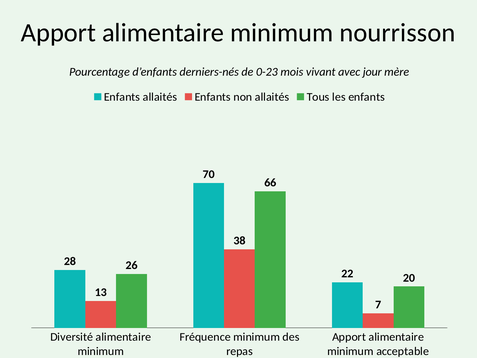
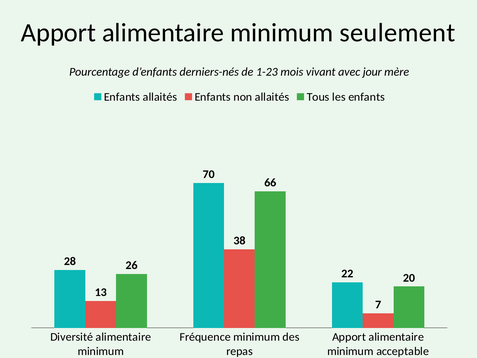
nourrisson: nourrisson -> seulement
0-23: 0-23 -> 1-23
